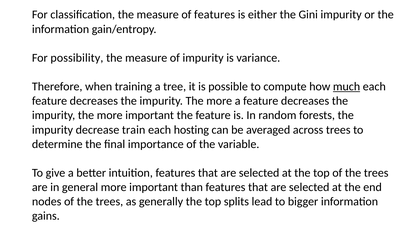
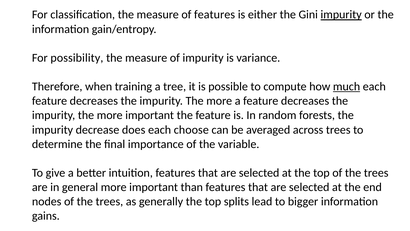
impurity at (341, 15) underline: none -> present
train: train -> does
hosting: hosting -> choose
